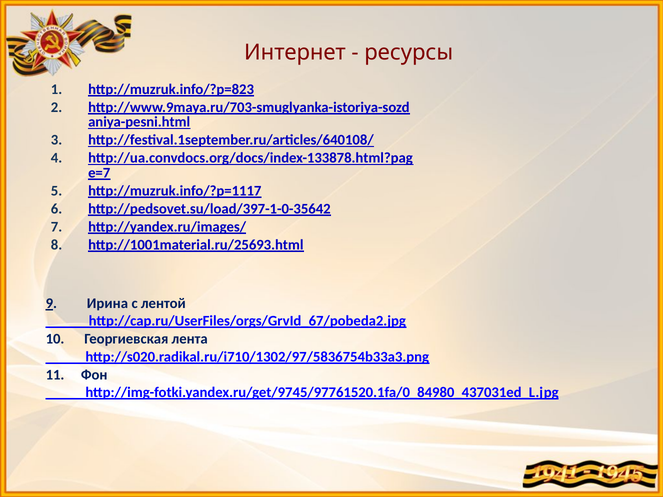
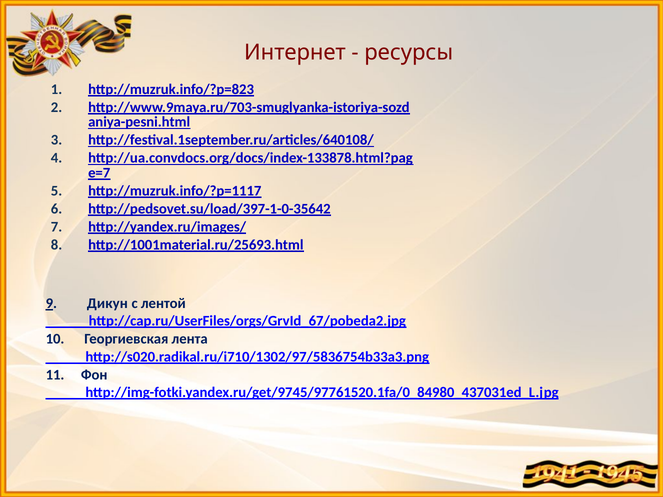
Ирина: Ирина -> Дикун
